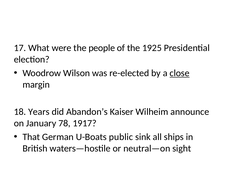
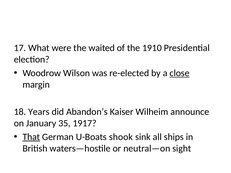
people: people -> waited
1925: 1925 -> 1910
78: 78 -> 35
That underline: none -> present
public: public -> shook
